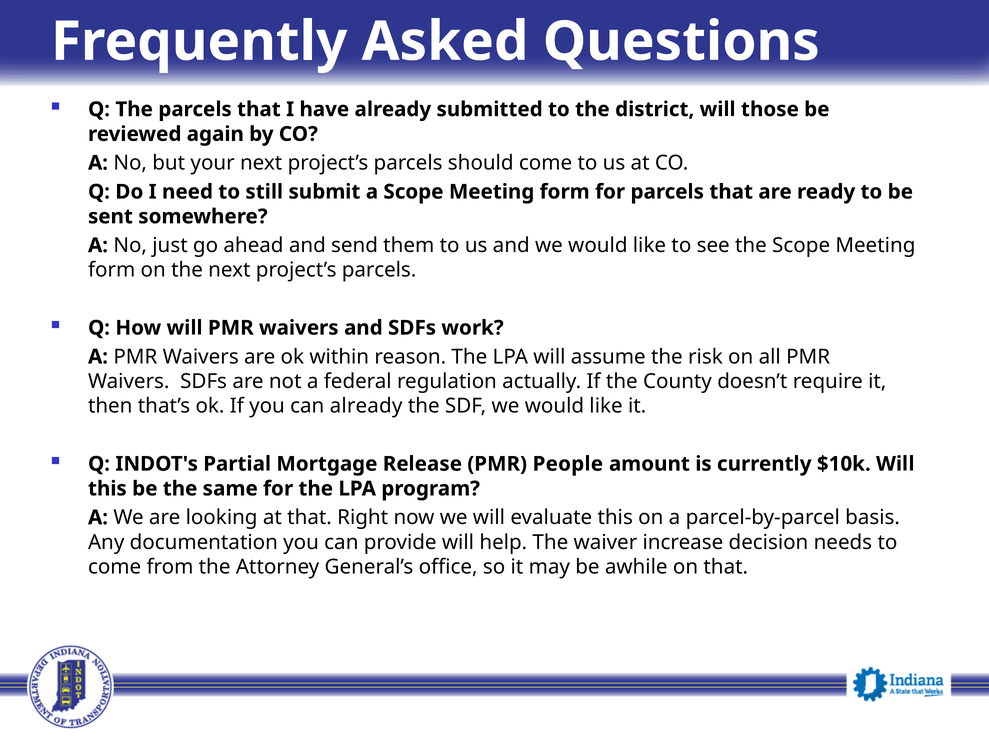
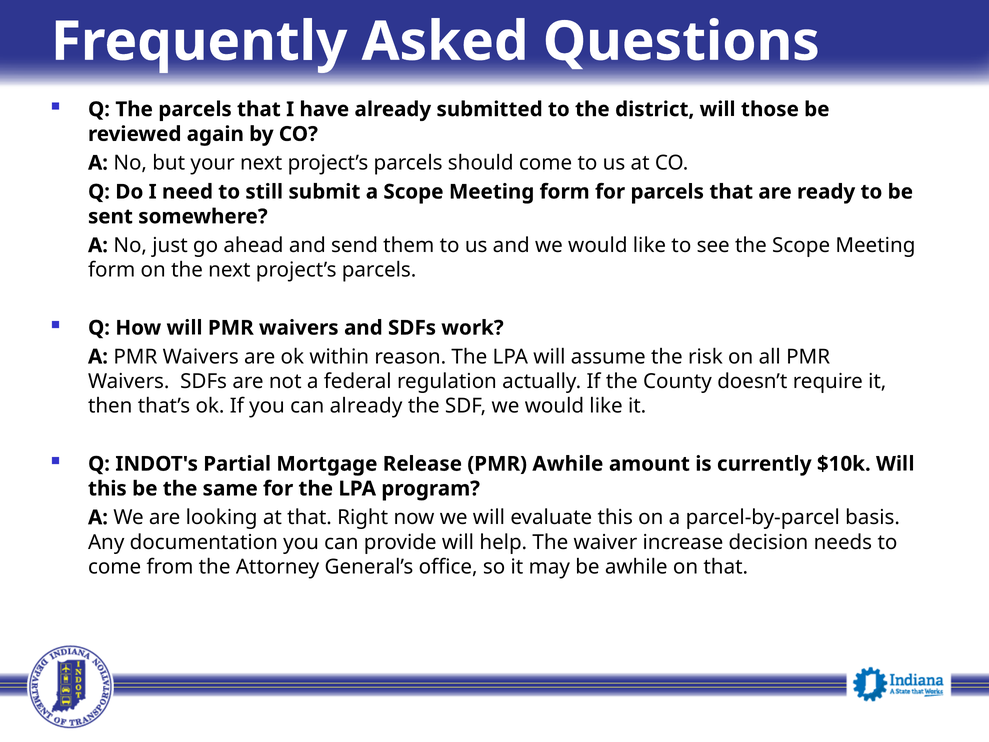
PMR People: People -> Awhile
